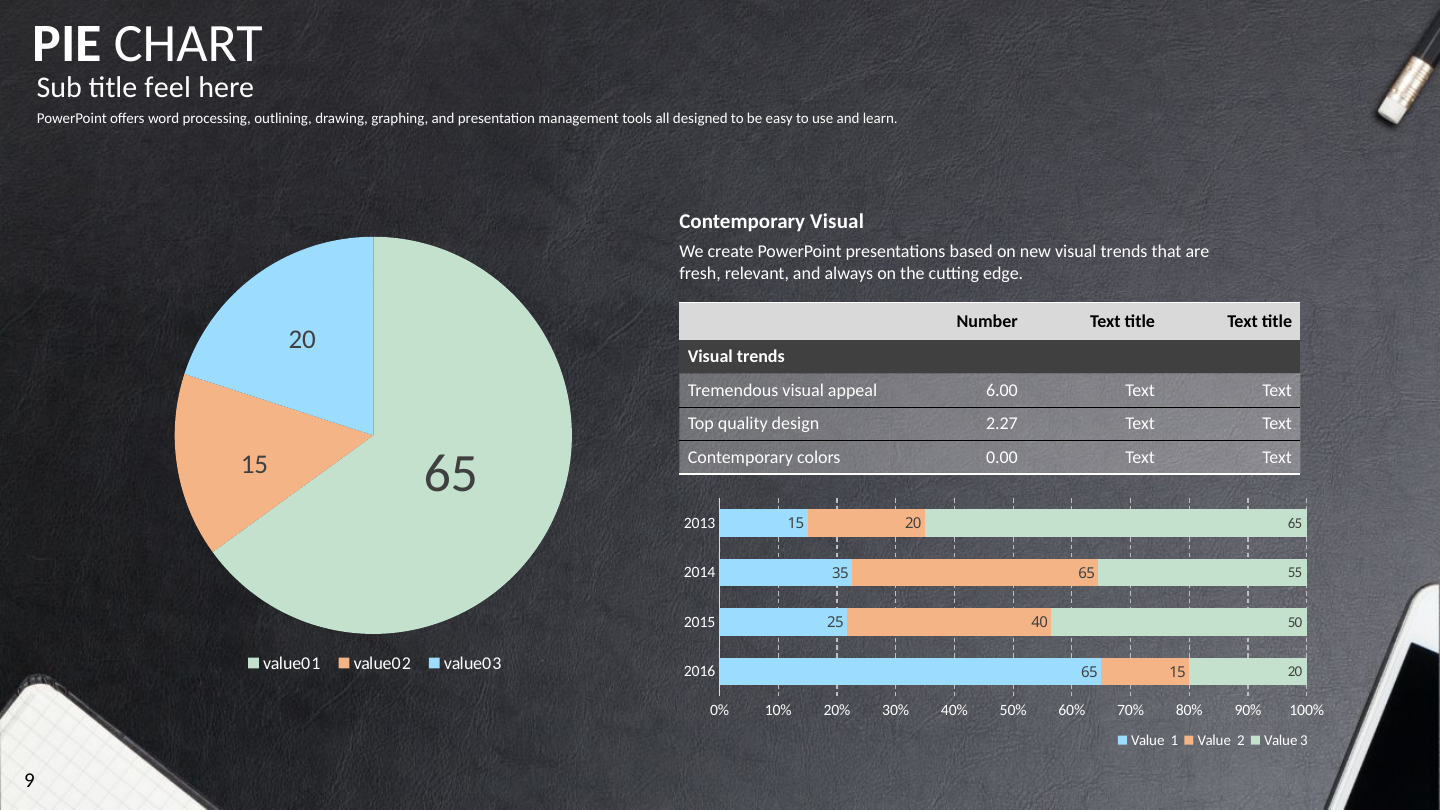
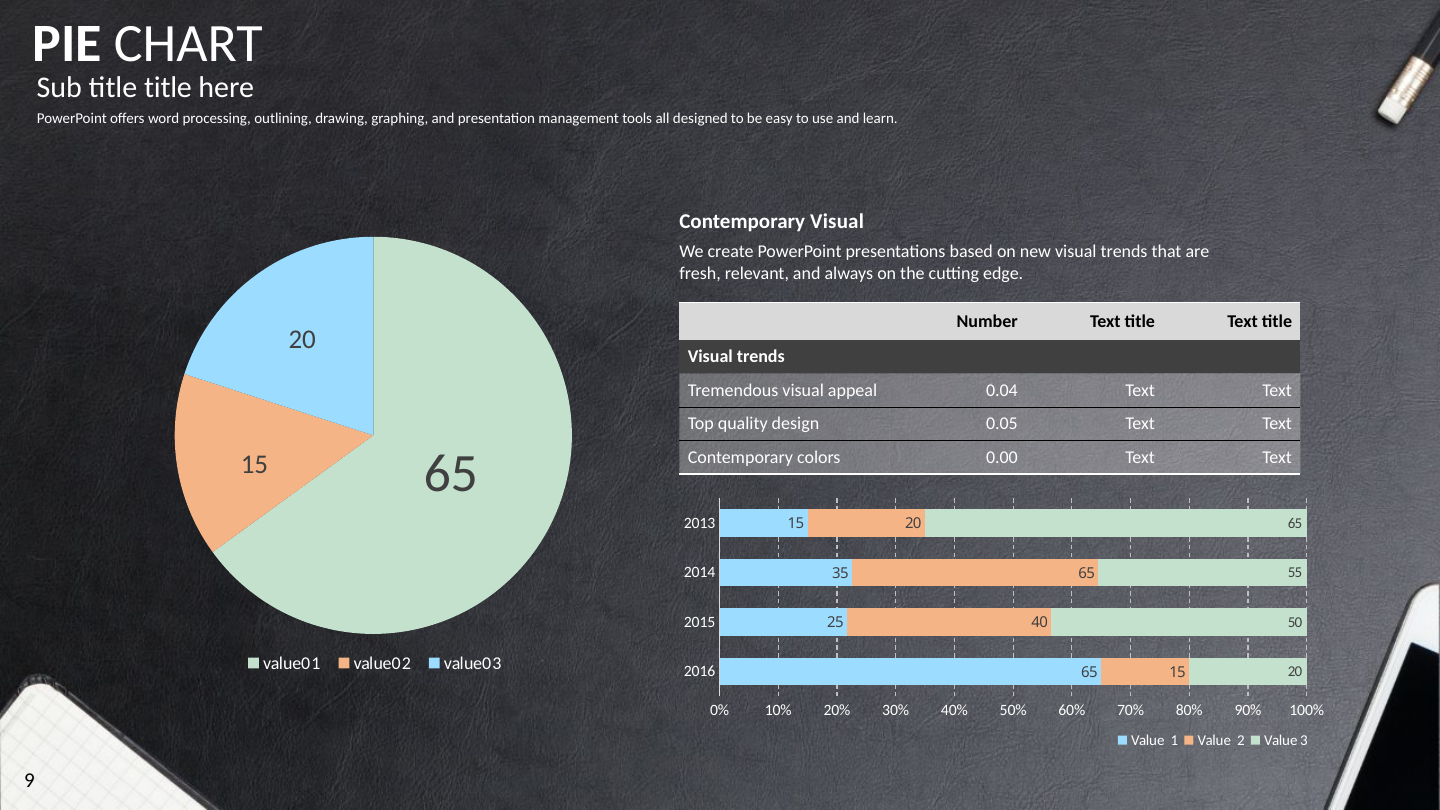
title feel: feel -> title
6.00: 6.00 -> 0.04
2.27: 2.27 -> 0.05
